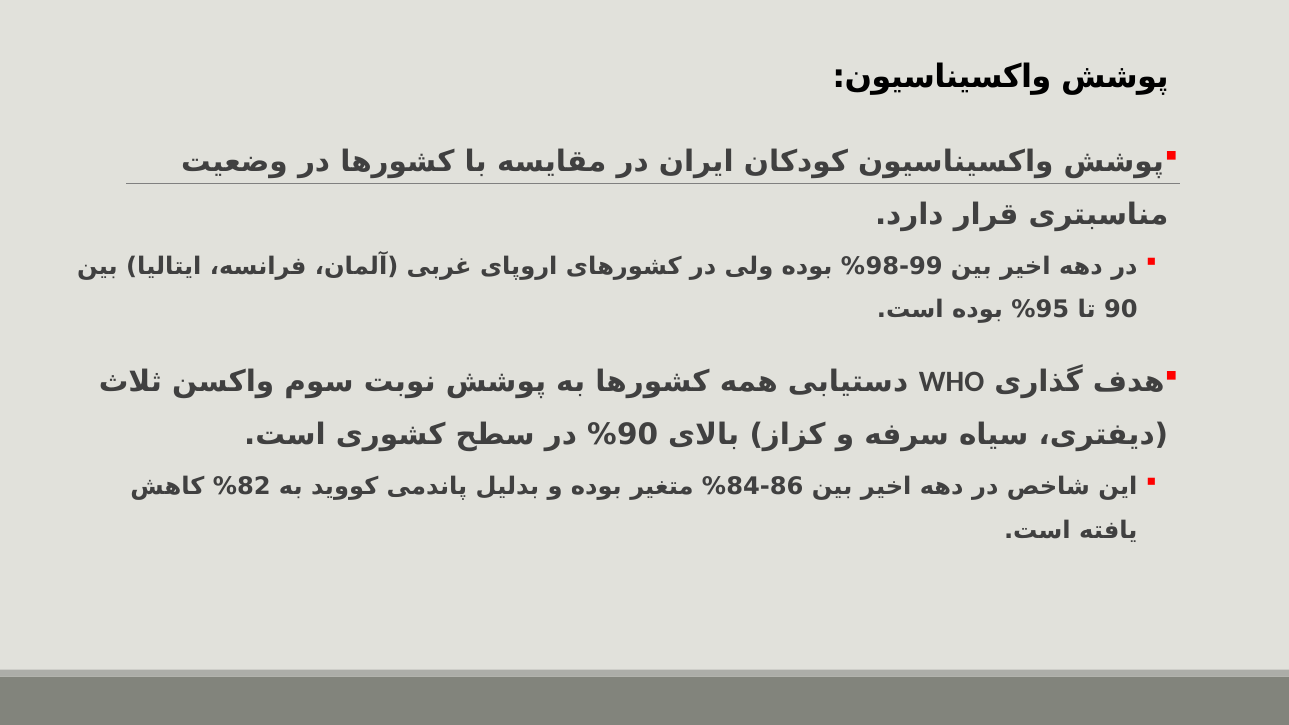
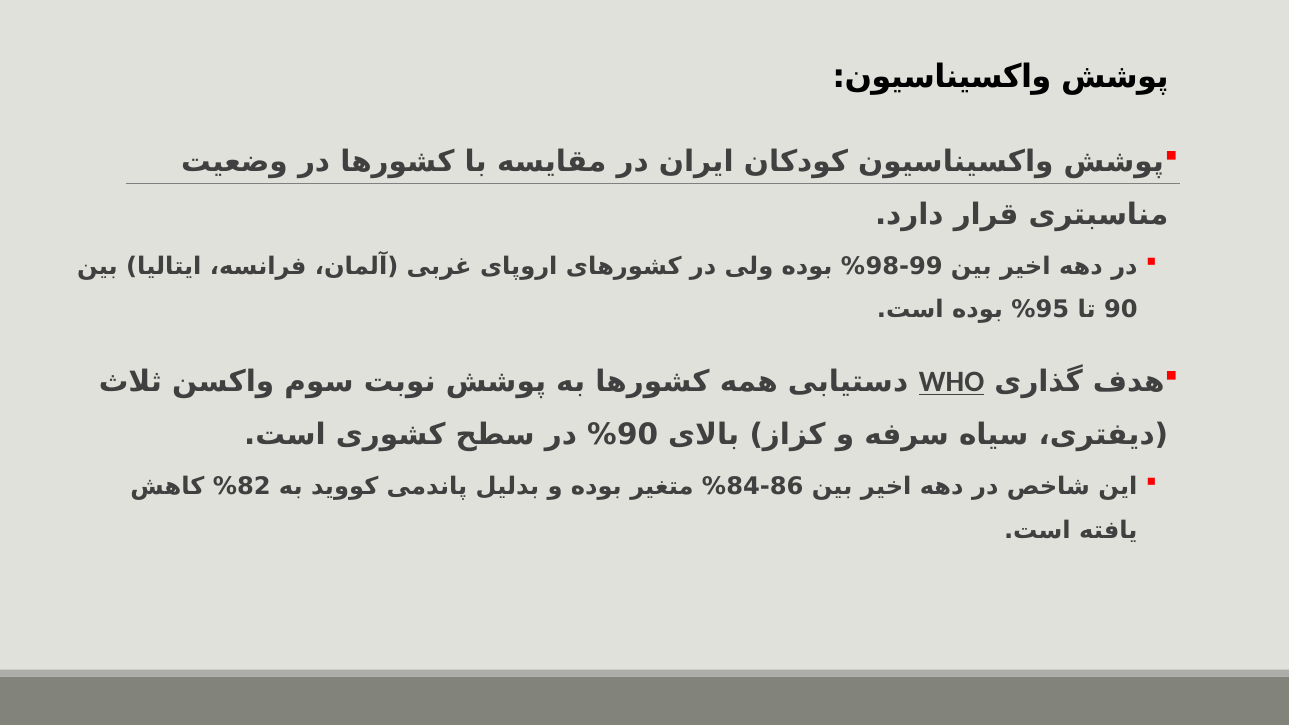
WHO underline: none -> present
